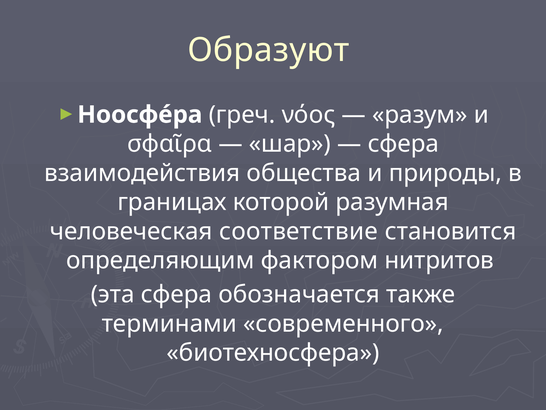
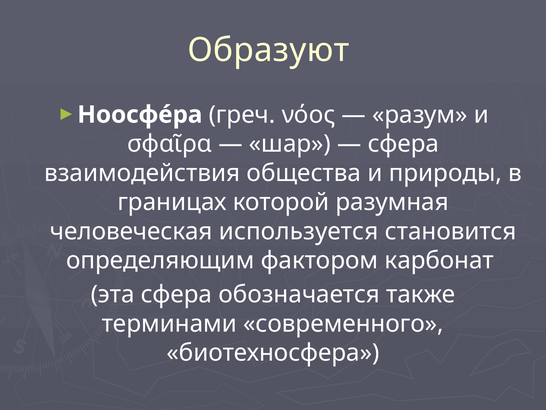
соответствие: соответствие -> используется
нитритов: нитритов -> карбонат
